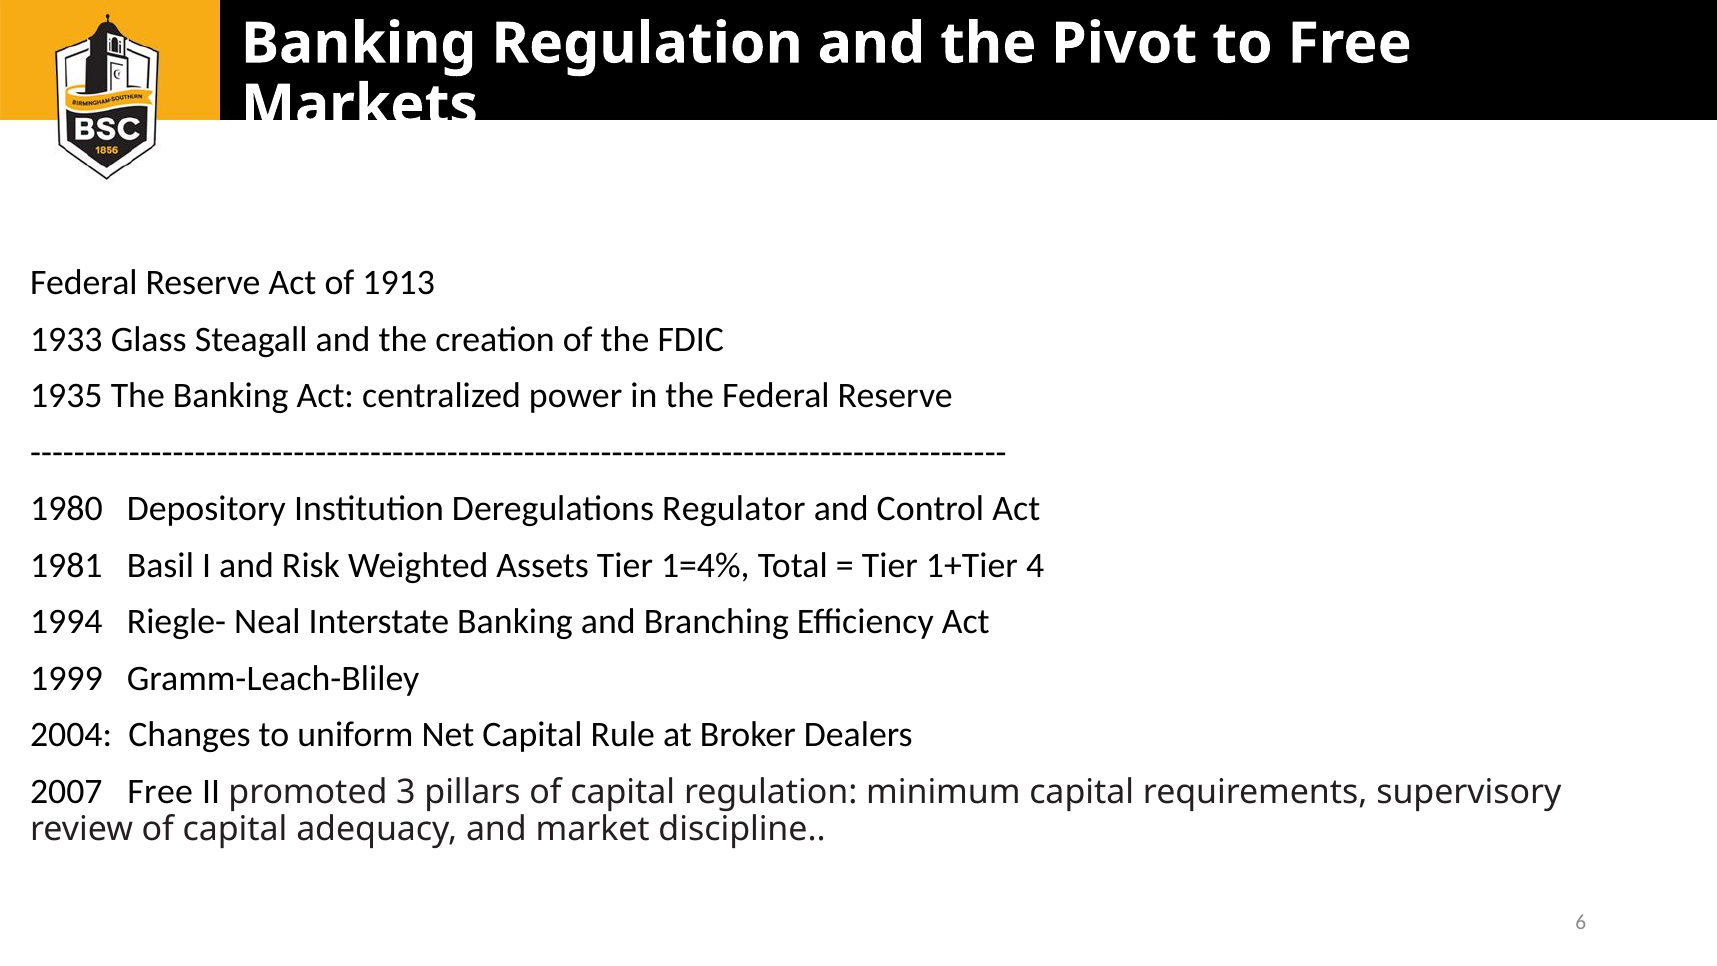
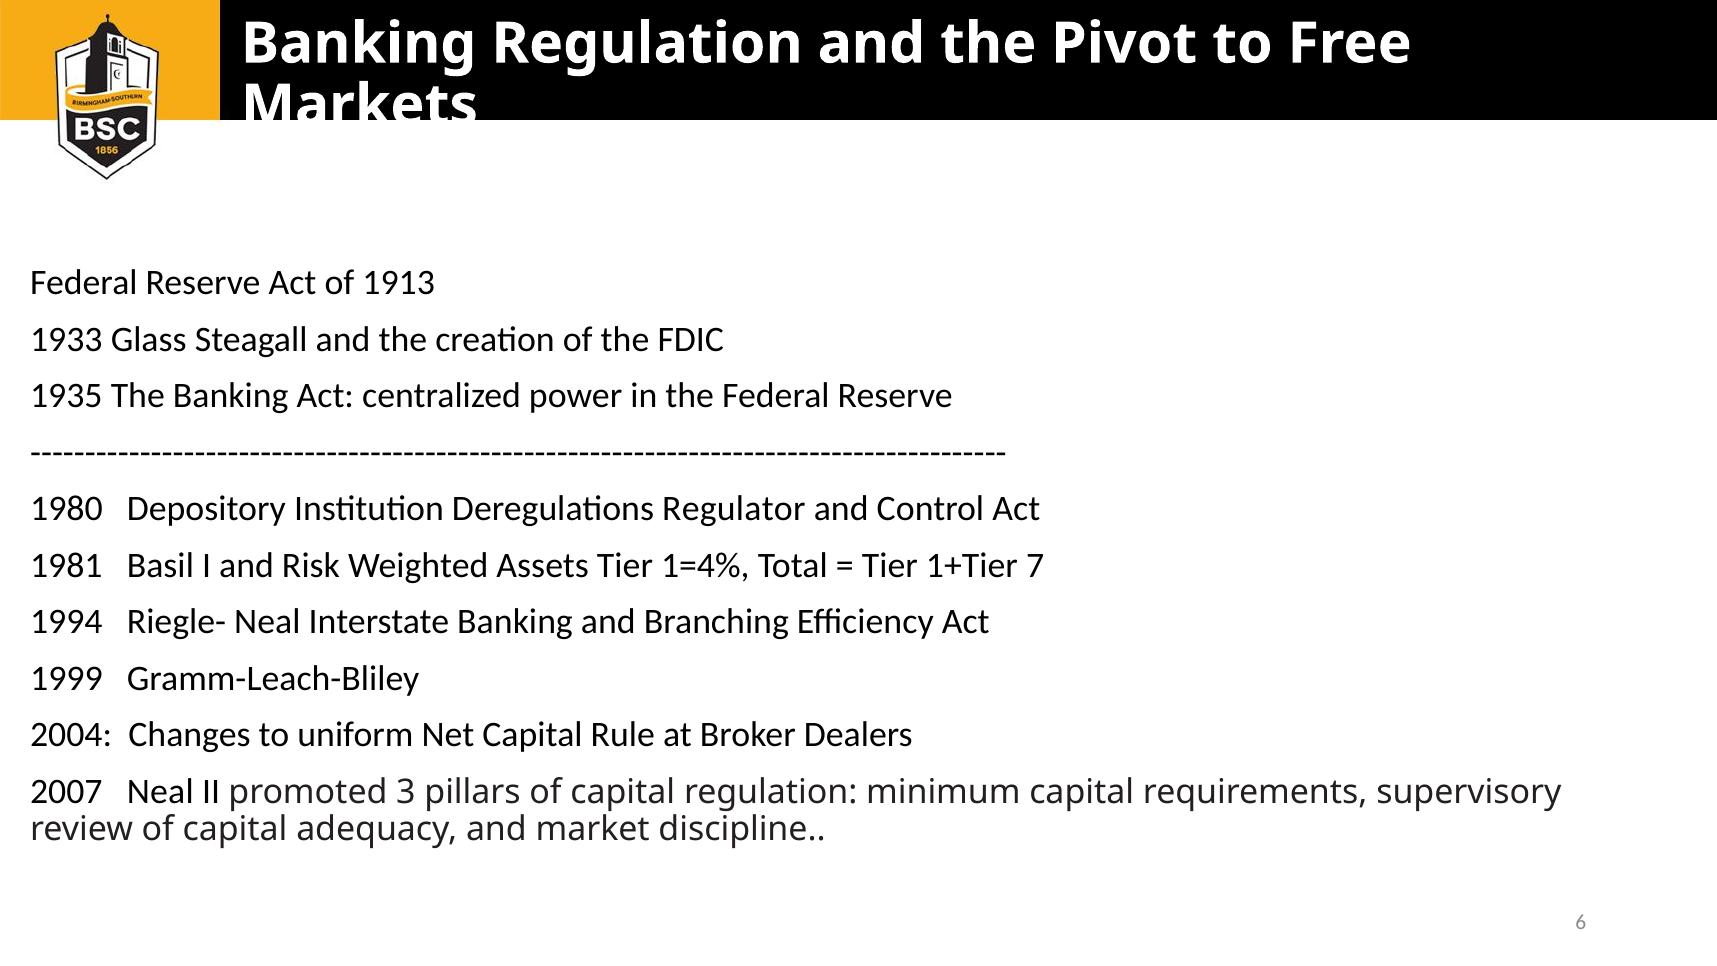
4: 4 -> 7
2007 Free: Free -> Neal
